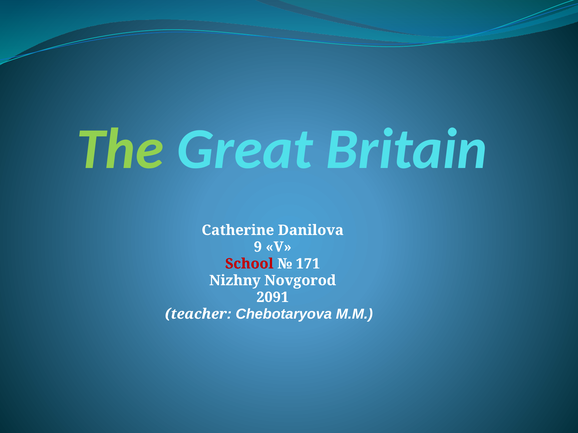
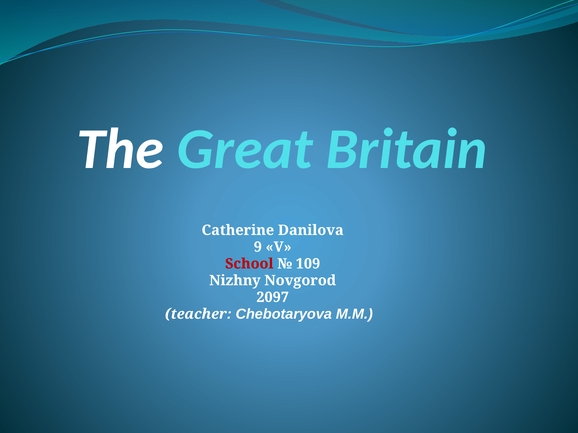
The colour: light green -> white
171: 171 -> 109
2091: 2091 -> 2097
